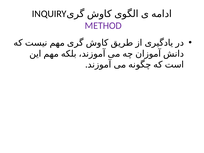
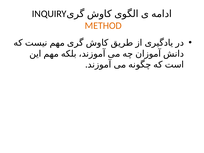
METHOD colour: purple -> orange
